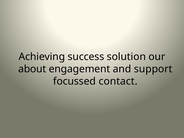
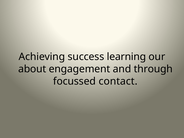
solution: solution -> learning
support: support -> through
